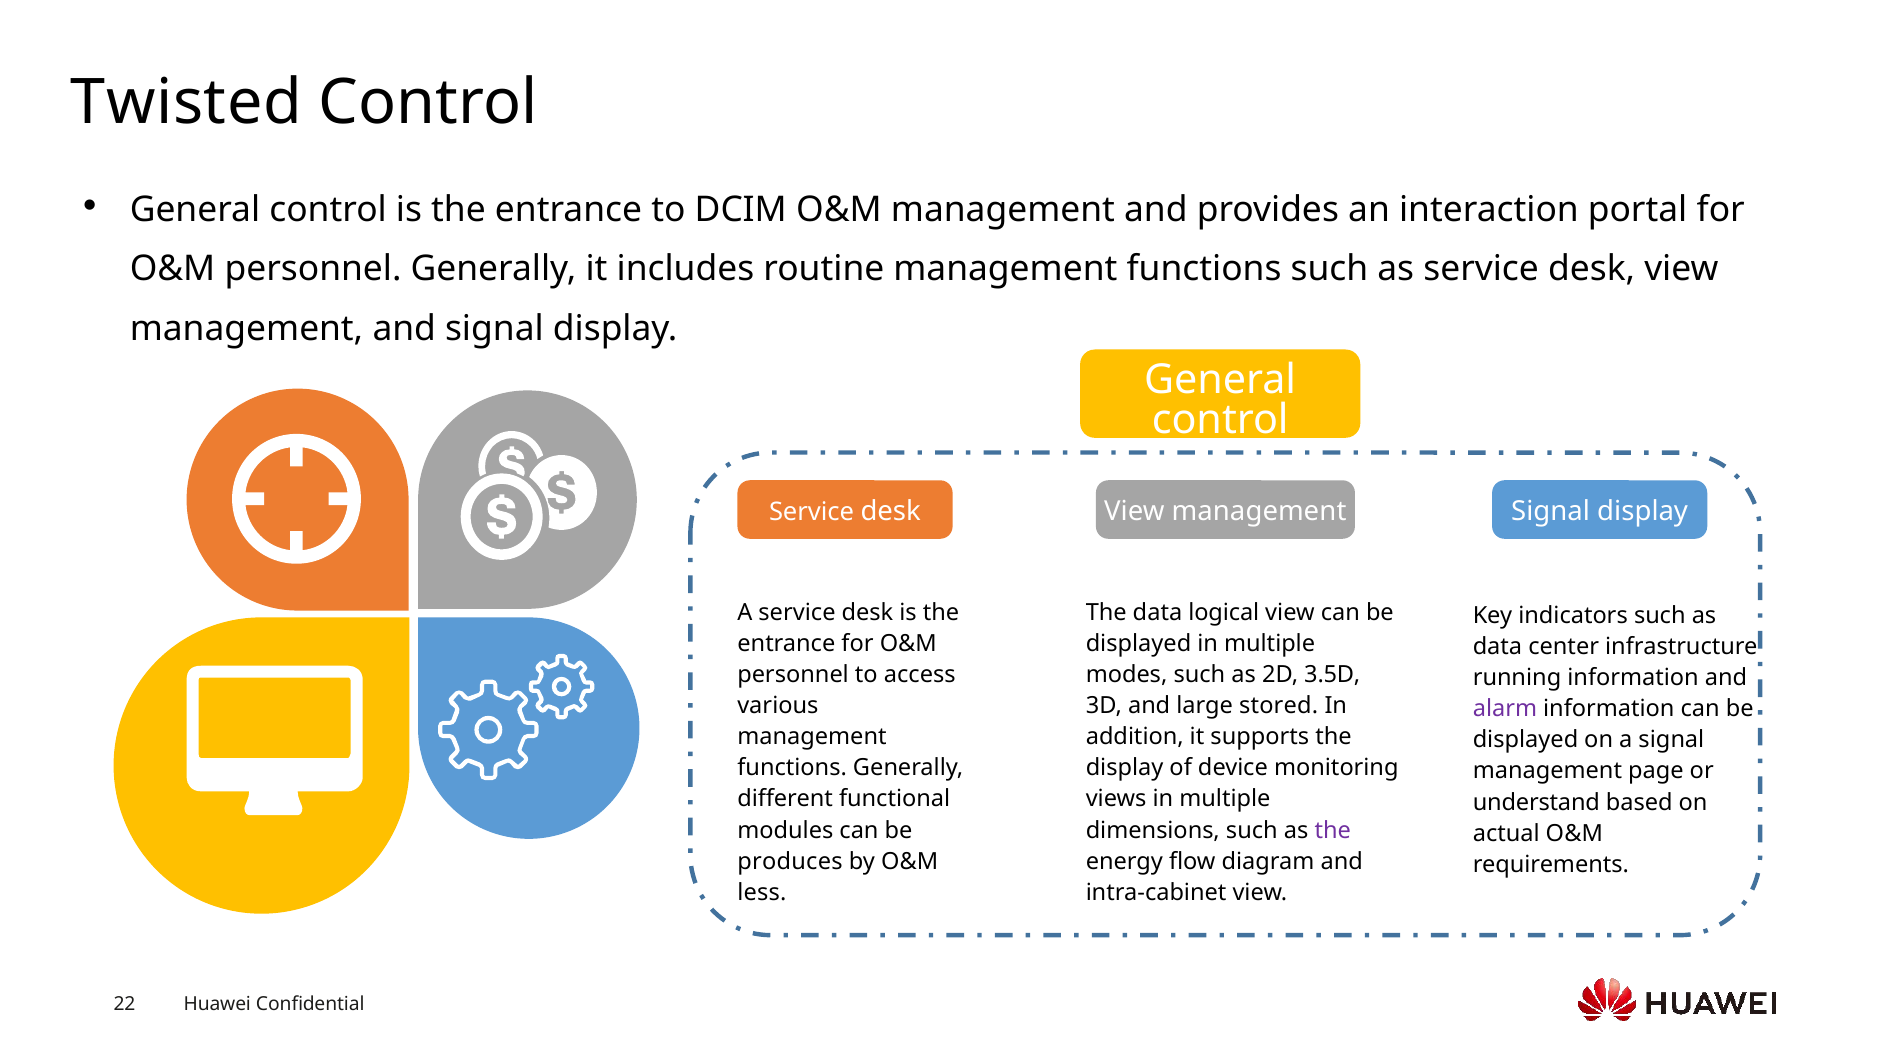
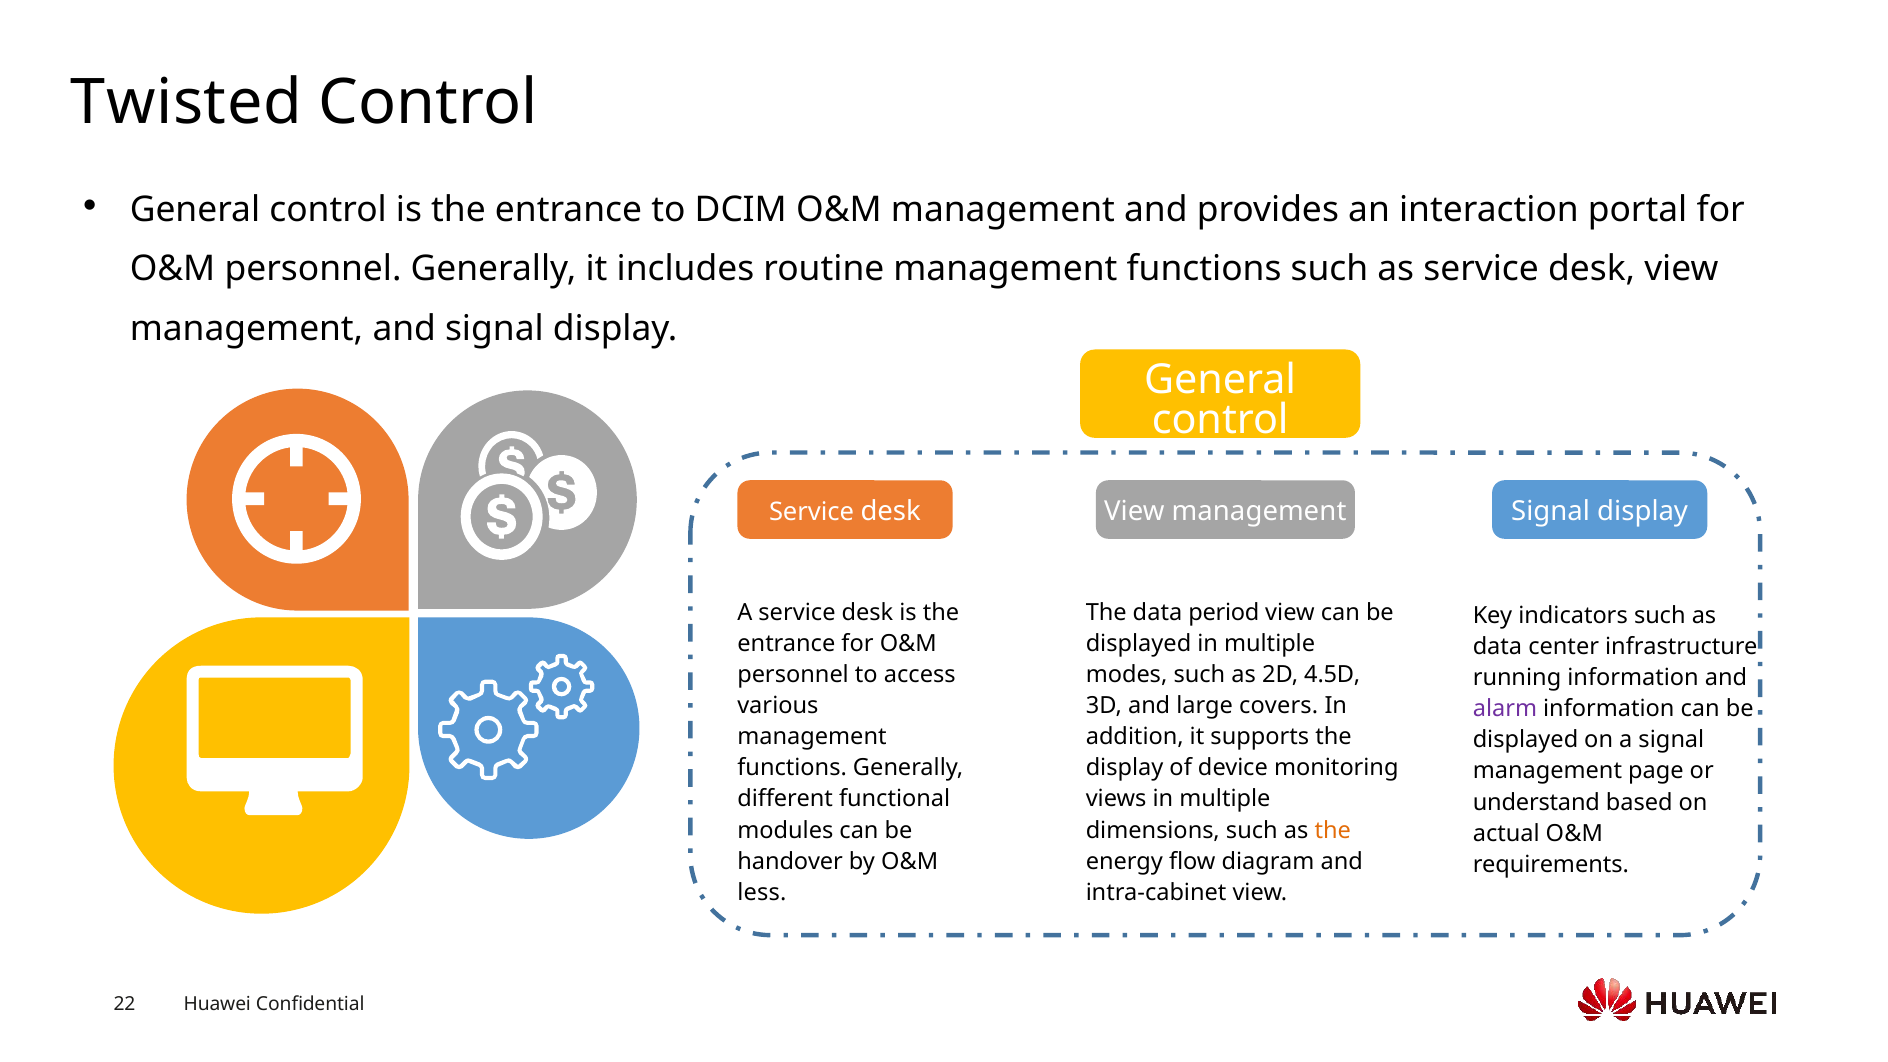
logical: logical -> period
3.5D: 3.5D -> 4.5D
stored: stored -> covers
the at (1333, 830) colour: purple -> orange
produces: produces -> handover
